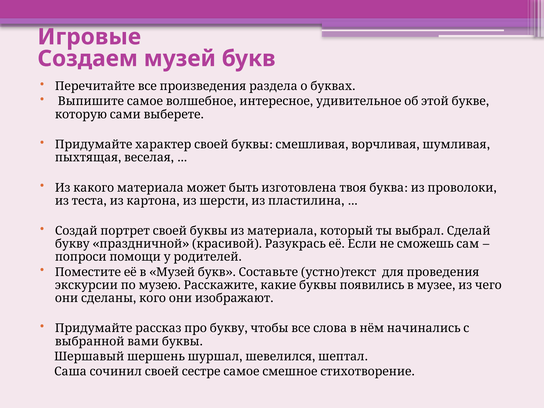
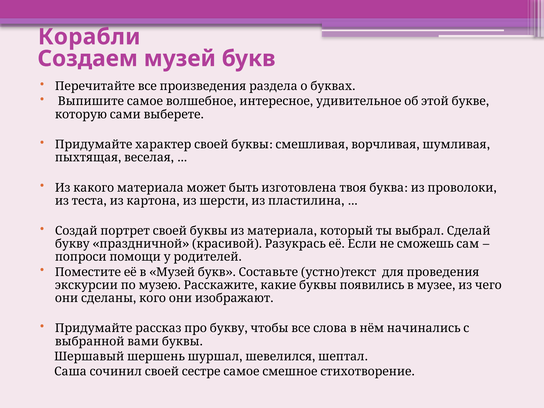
Игровые: Игровые -> Корабли
